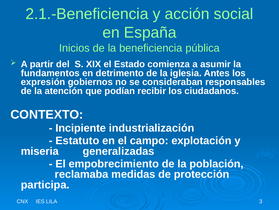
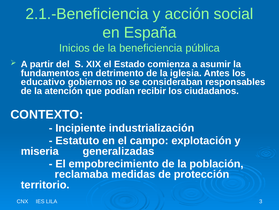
expresión: expresión -> educativo
participa: participa -> territorio
